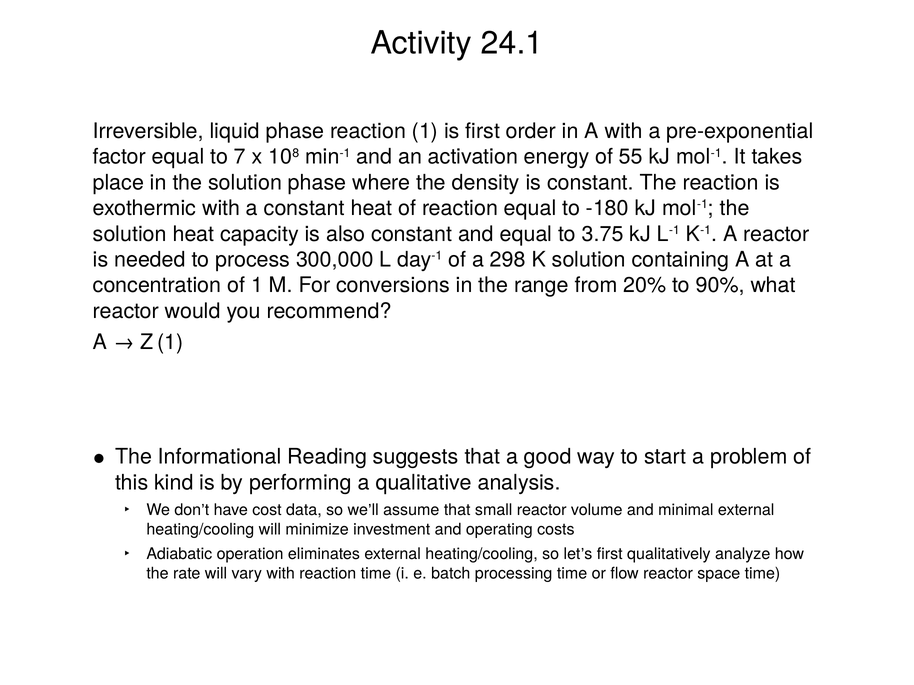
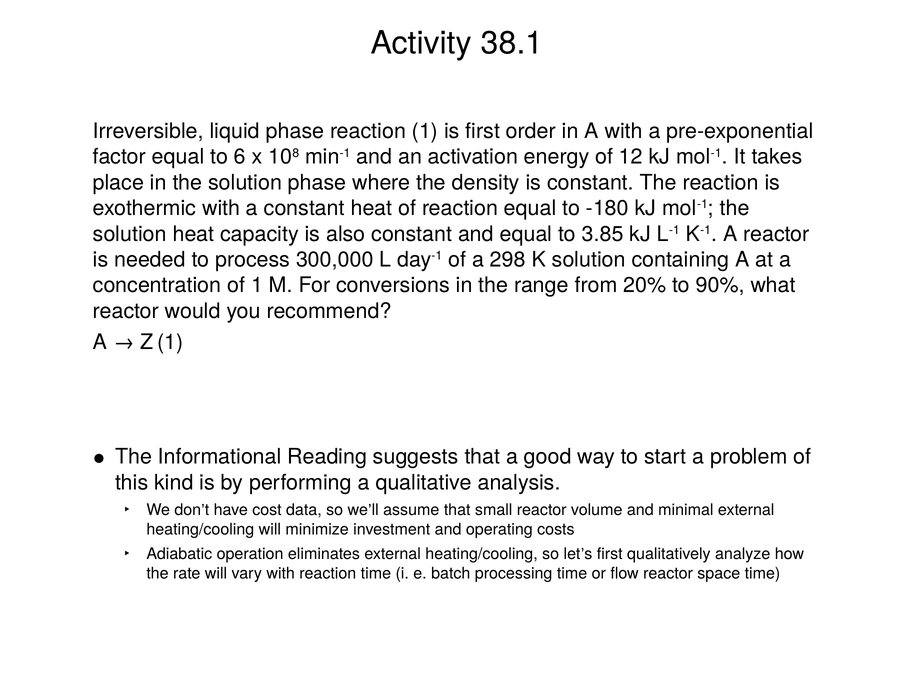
24.1: 24.1 -> 38.1
7: 7 -> 6
55: 55 -> 12
3.75: 3.75 -> 3.85
